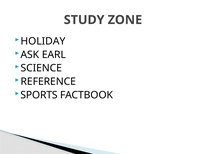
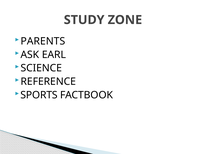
HOLIDAY: HOLIDAY -> PARENTS
